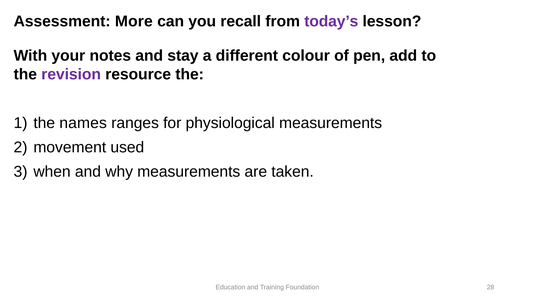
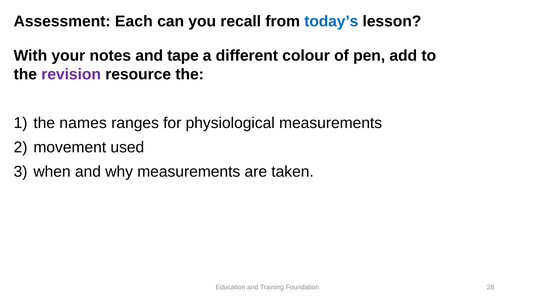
More: More -> Each
today’s colour: purple -> blue
stay: stay -> tape
